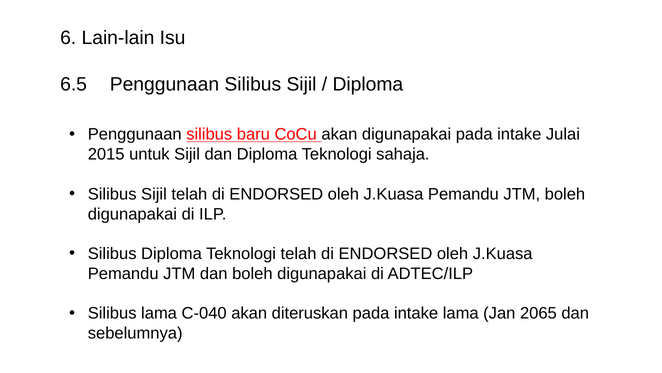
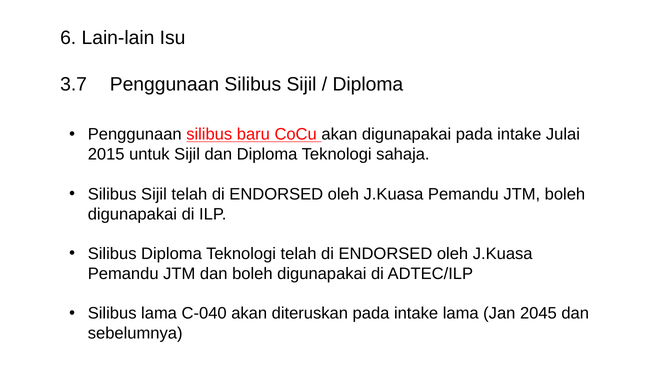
6.5: 6.5 -> 3.7
2065: 2065 -> 2045
